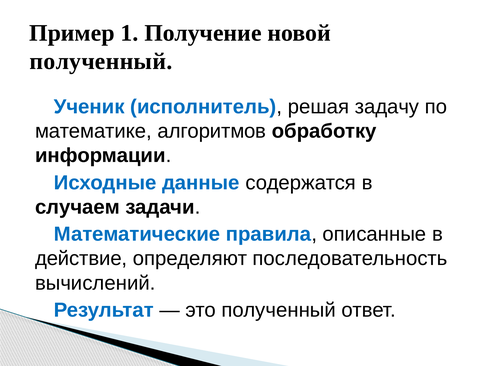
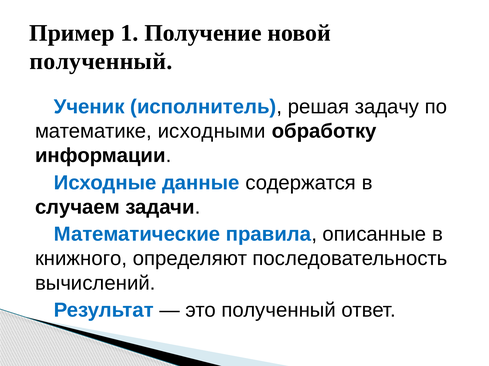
алгоритмов: алгоритмов -> исходными
действие: действие -> книжного
